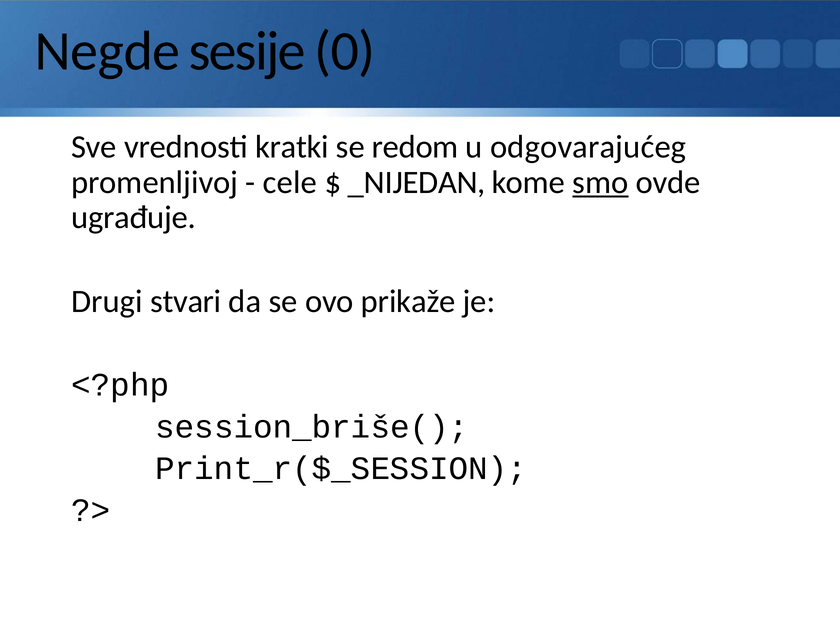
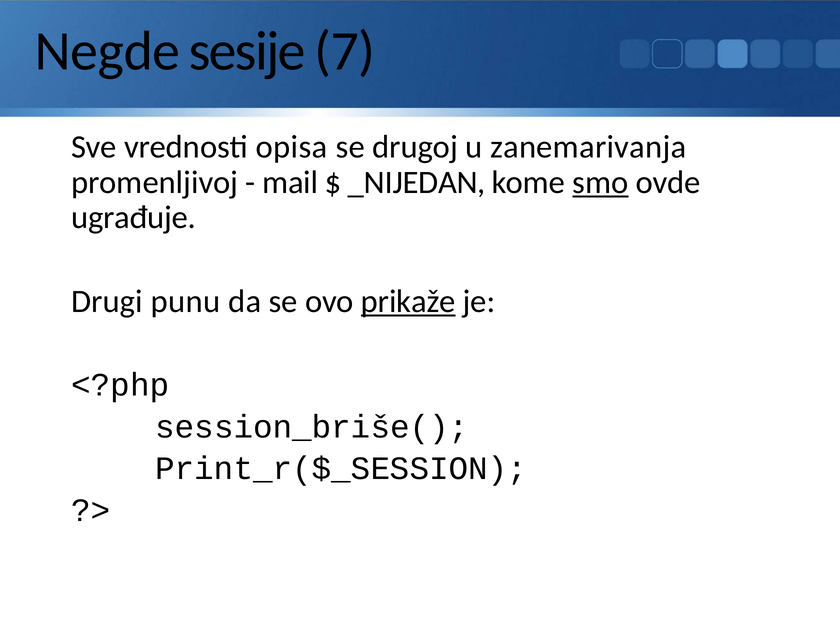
0: 0 -> 7
kratki: kratki -> opisa
redom: redom -> drugoj
odgovarajućeg: odgovarajućeg -> zanemarivanja
cele: cele -> mail
stvari: stvari -> punu
prikaže underline: none -> present
